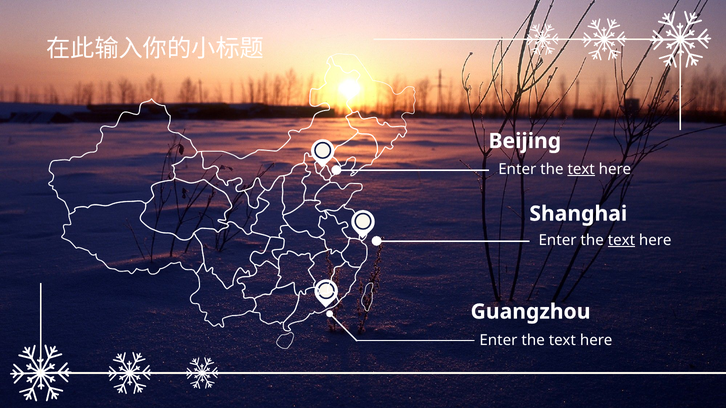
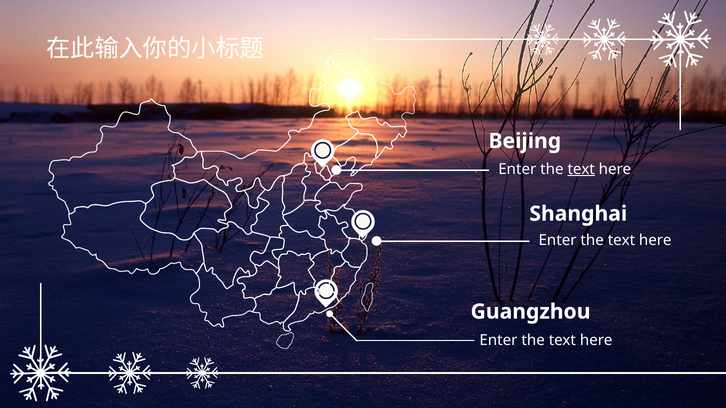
text at (621, 240) underline: present -> none
